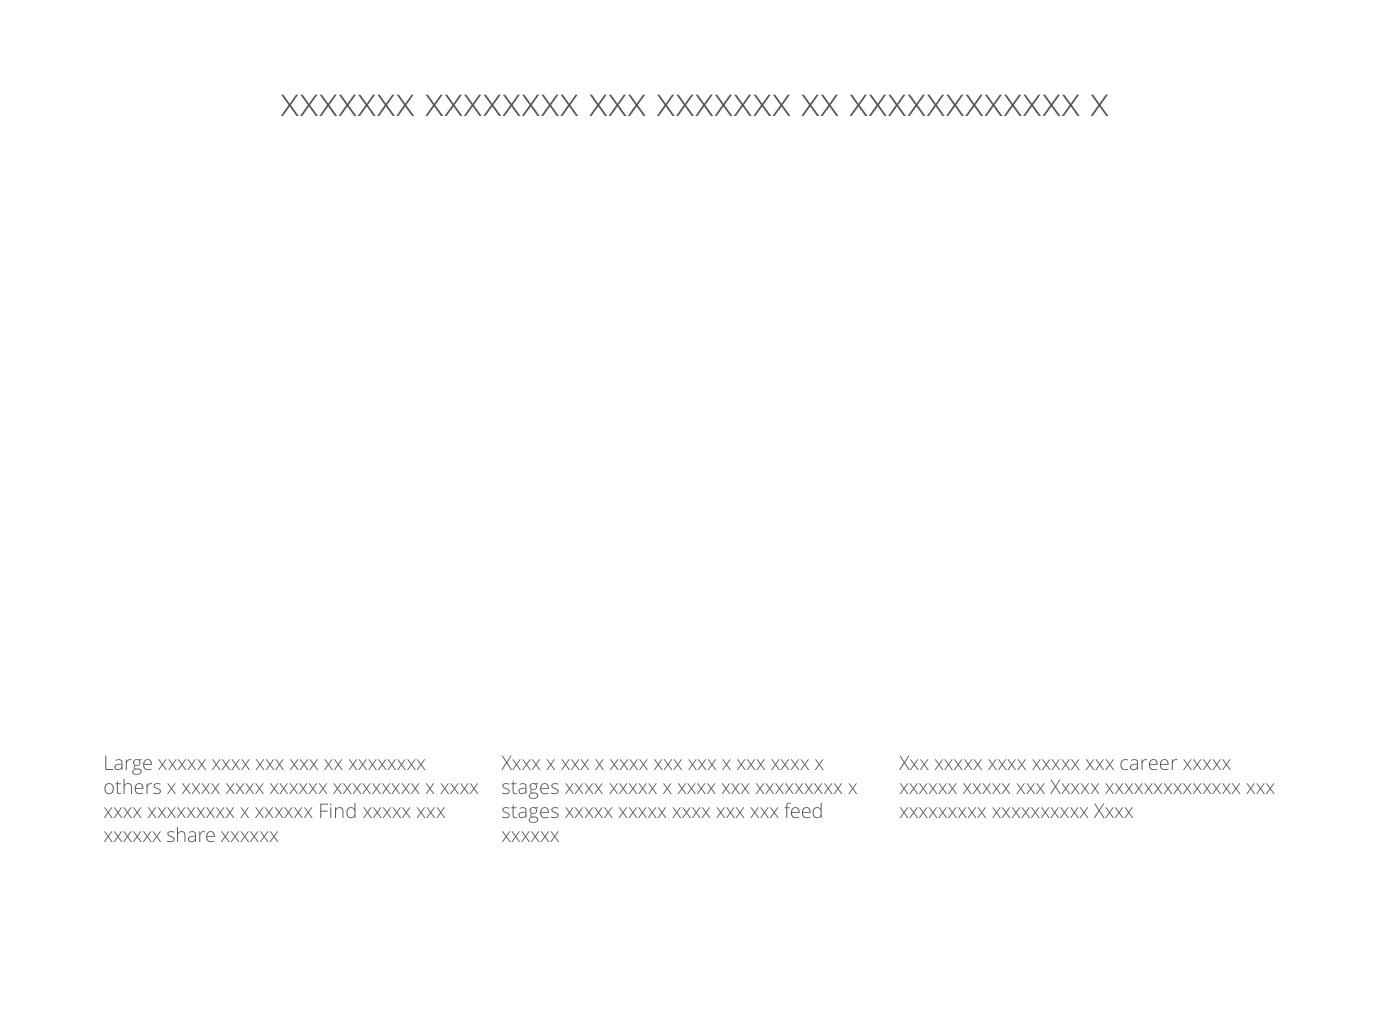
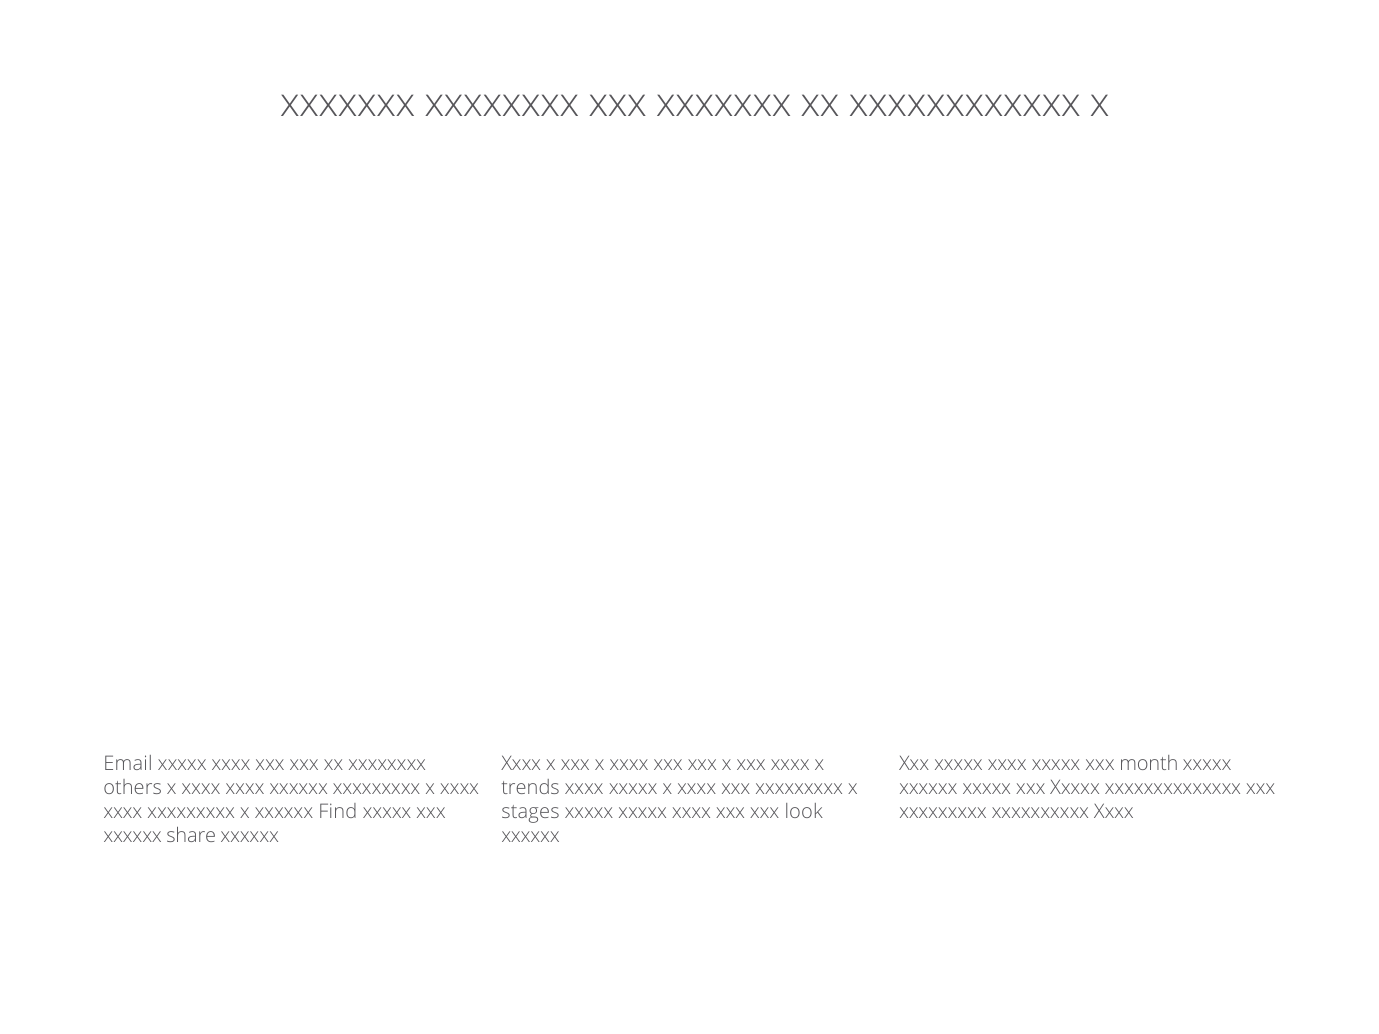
Large: Large -> Email
career: career -> month
stages at (530, 788): stages -> trends
feed: feed -> look
